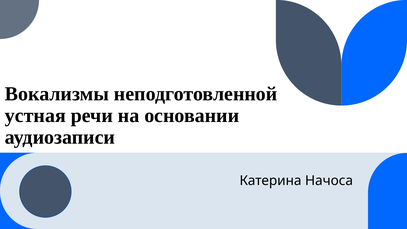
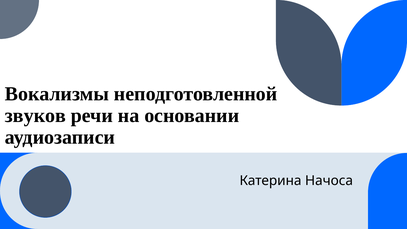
устная: устная -> звуков
